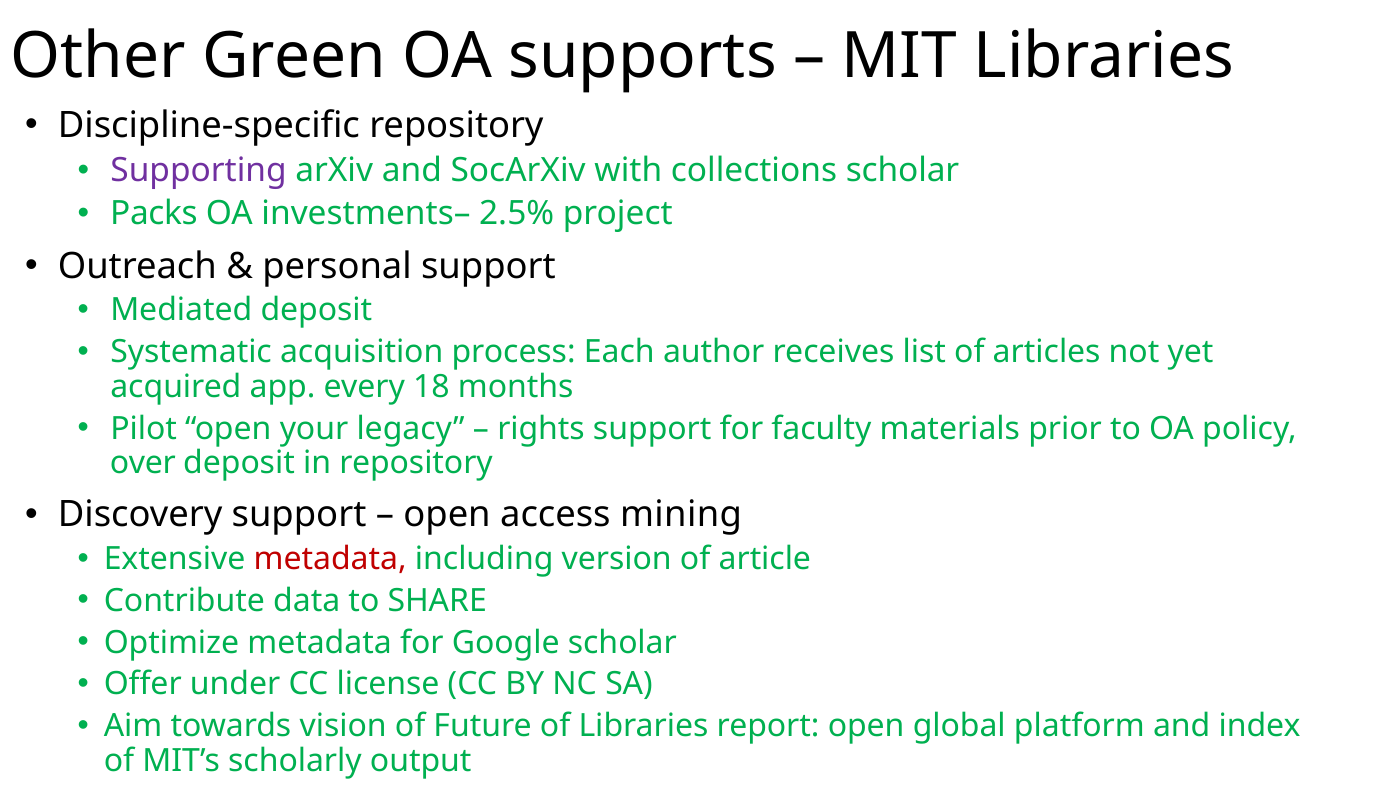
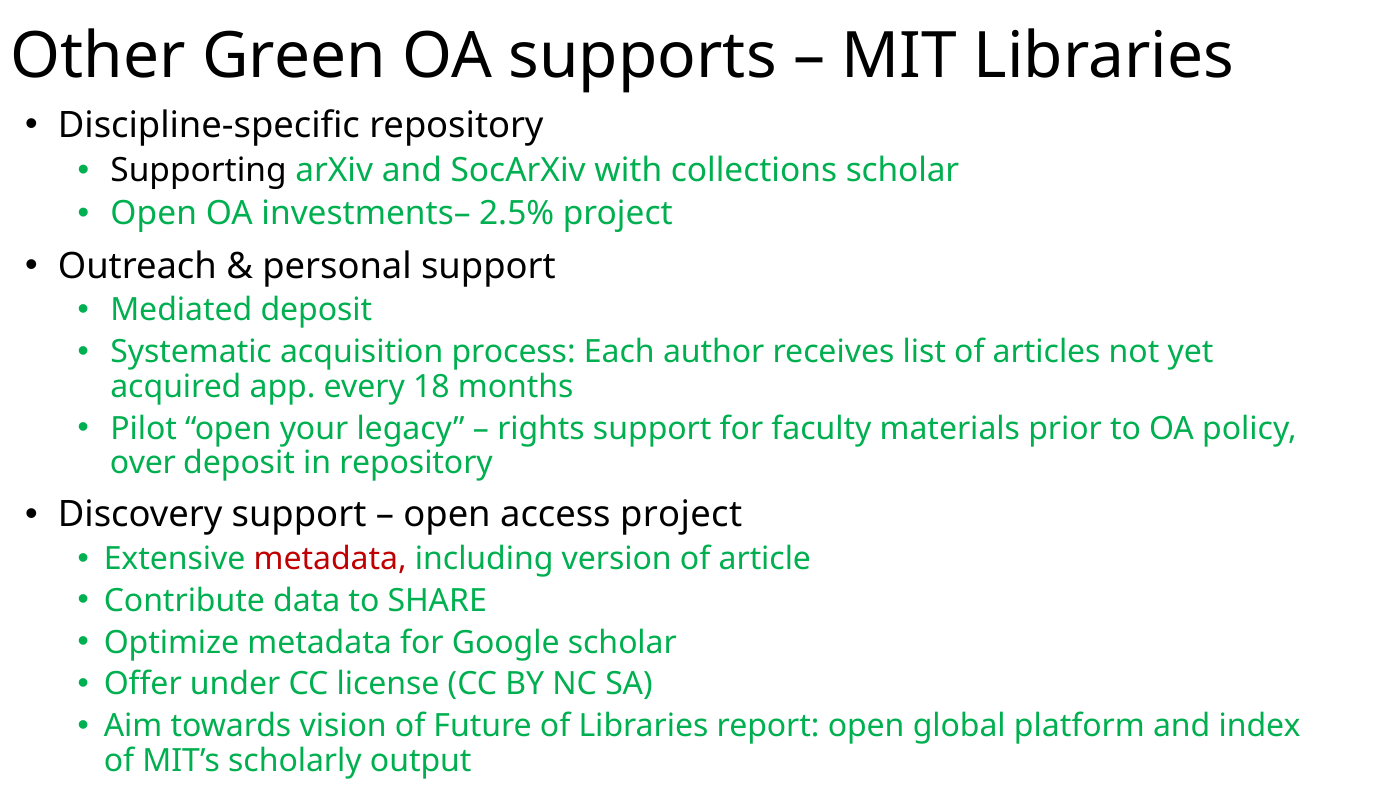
Supporting colour: purple -> black
Packs at (154, 214): Packs -> Open
access mining: mining -> project
